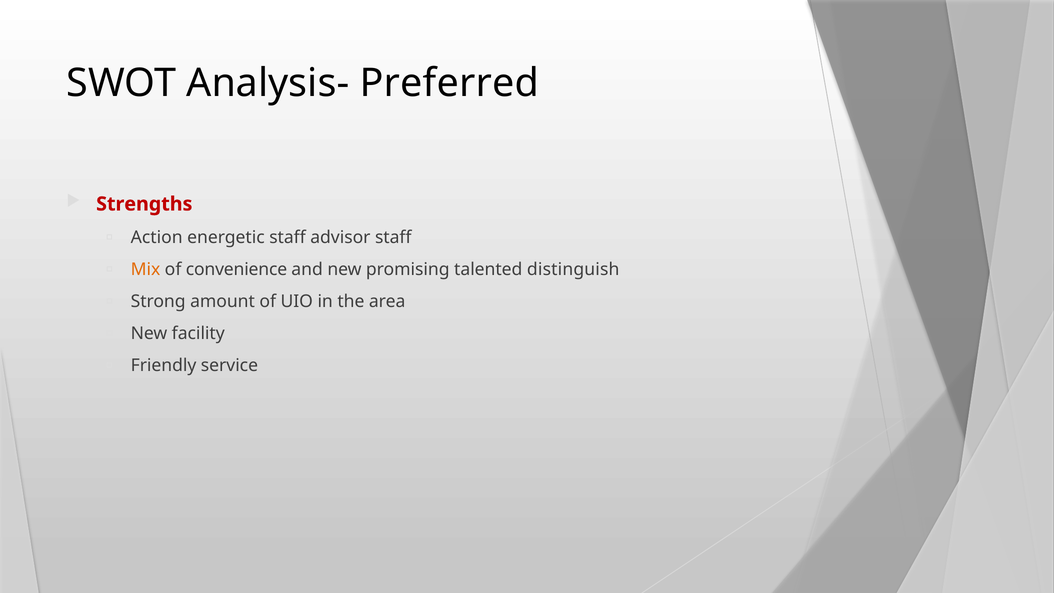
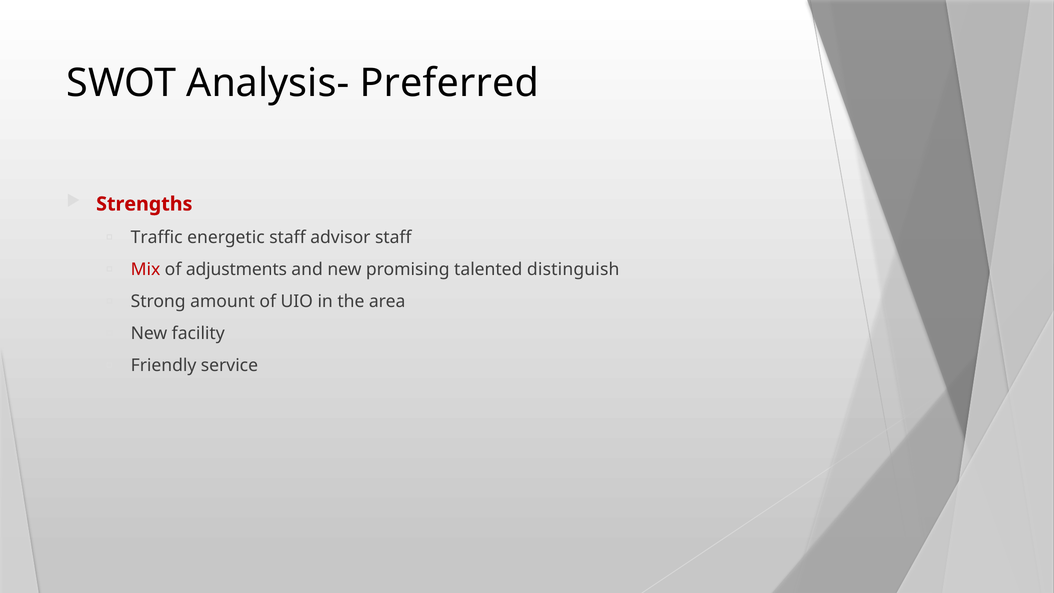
Action: Action -> Traffic
Mix colour: orange -> red
convenience: convenience -> adjustments
